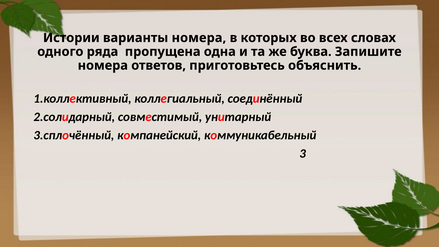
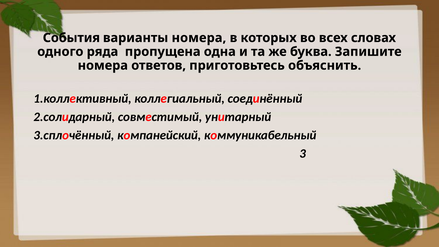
Истории: Истории -> События
